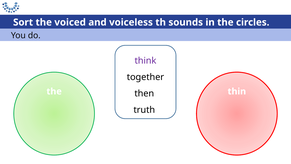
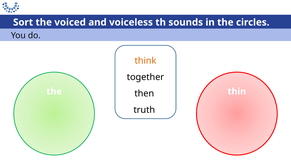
think colour: purple -> orange
